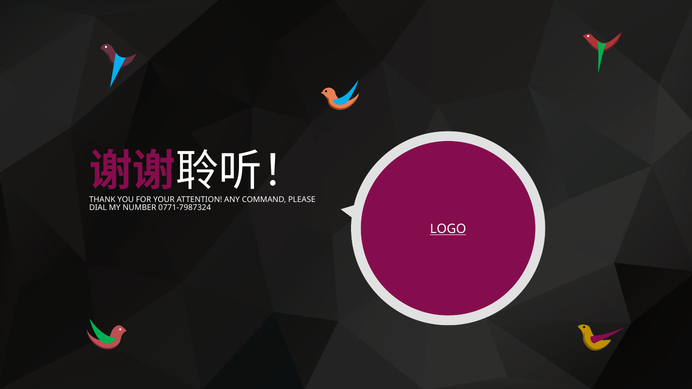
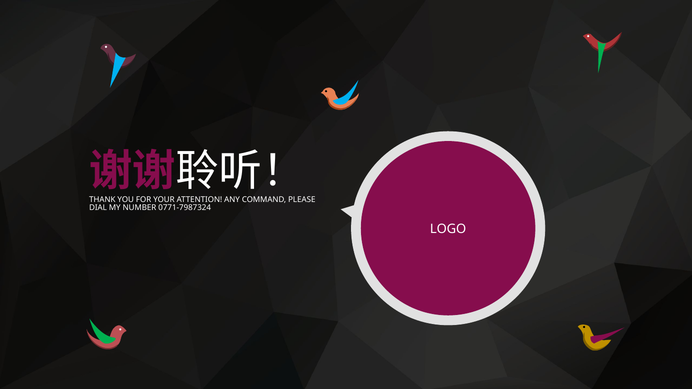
LOGO underline: present -> none
